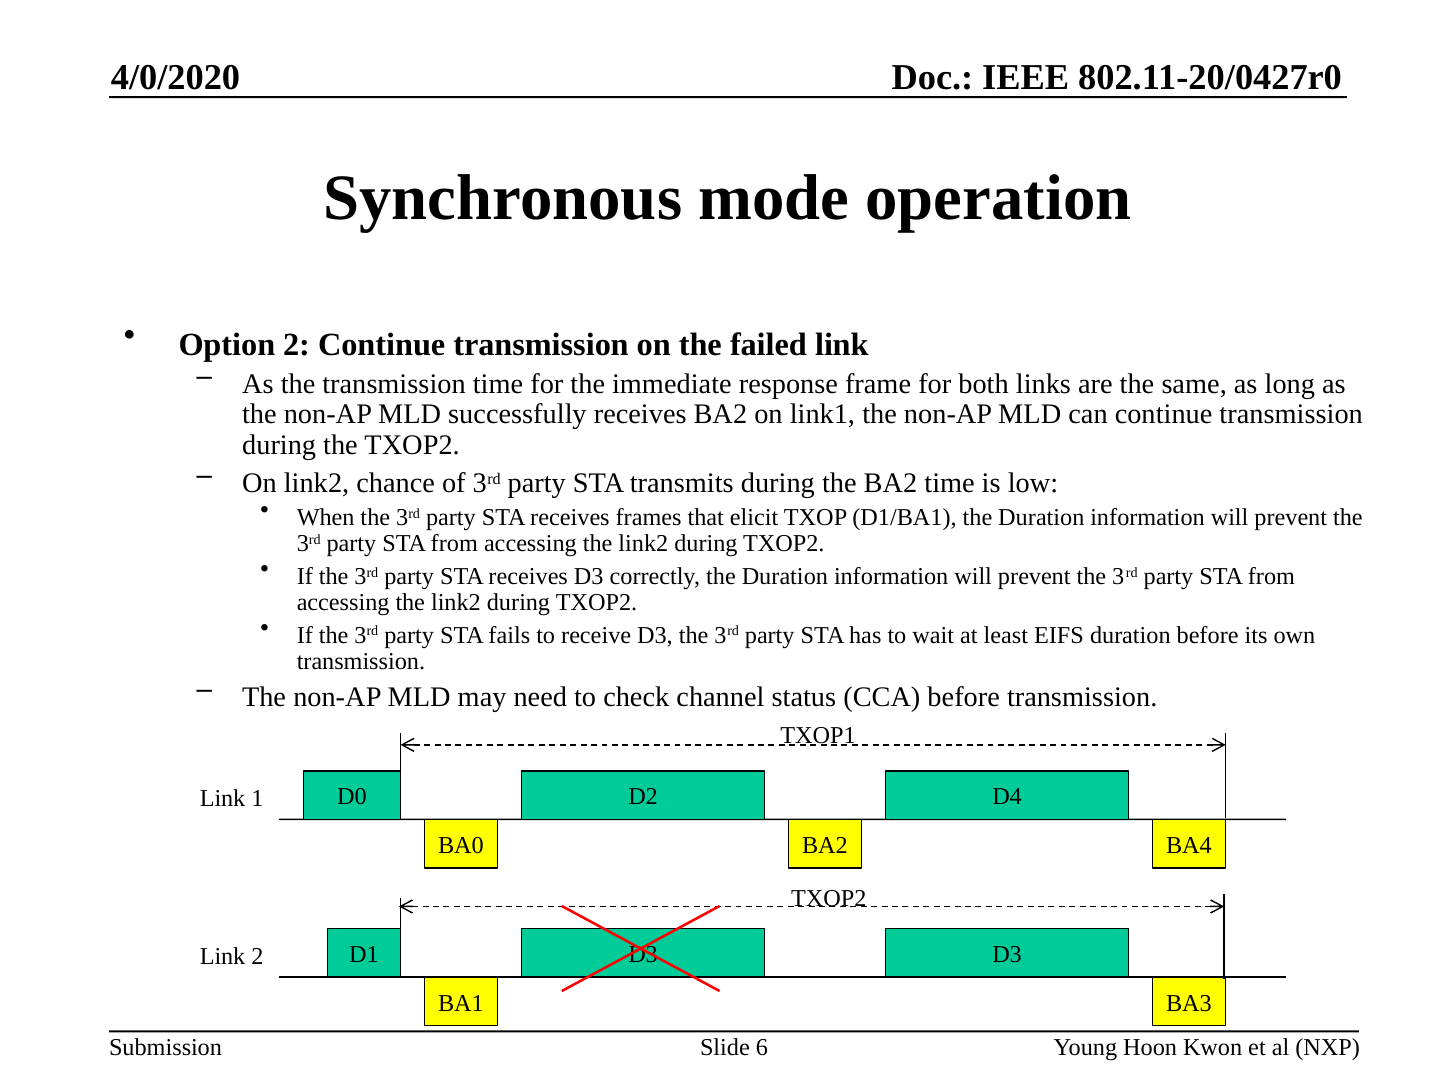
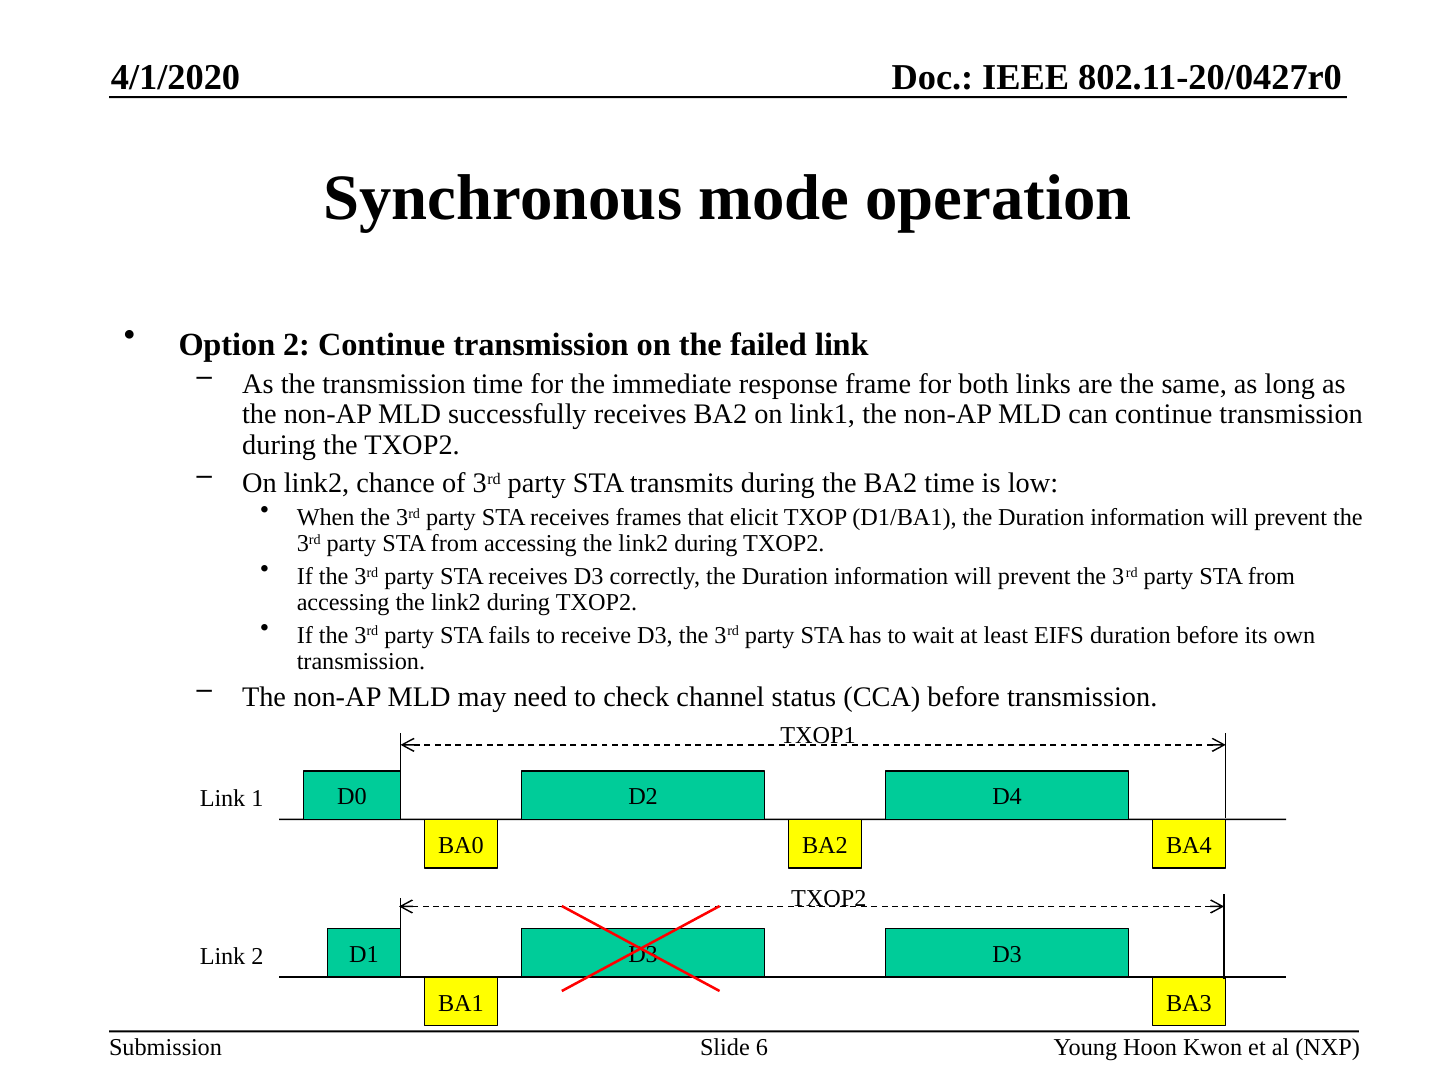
4/0/2020: 4/0/2020 -> 4/1/2020
